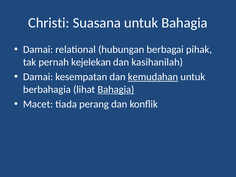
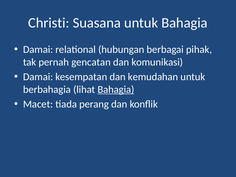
kejelekan: kejelekan -> gencatan
kasihanilah: kasihanilah -> komunikasi
kemudahan underline: present -> none
